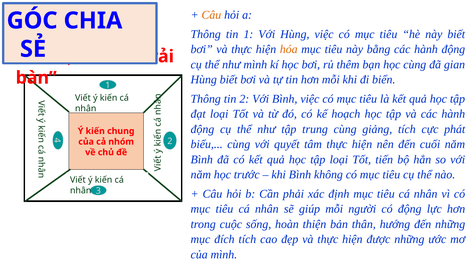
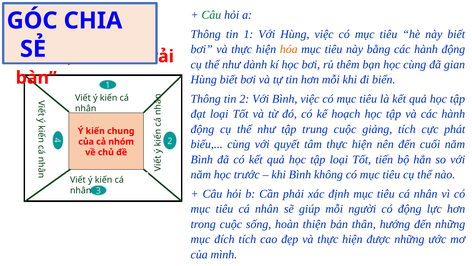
Câu at (211, 15) colour: orange -> green
như mình: mình -> dành
trung cùng: cùng -> cuộc
